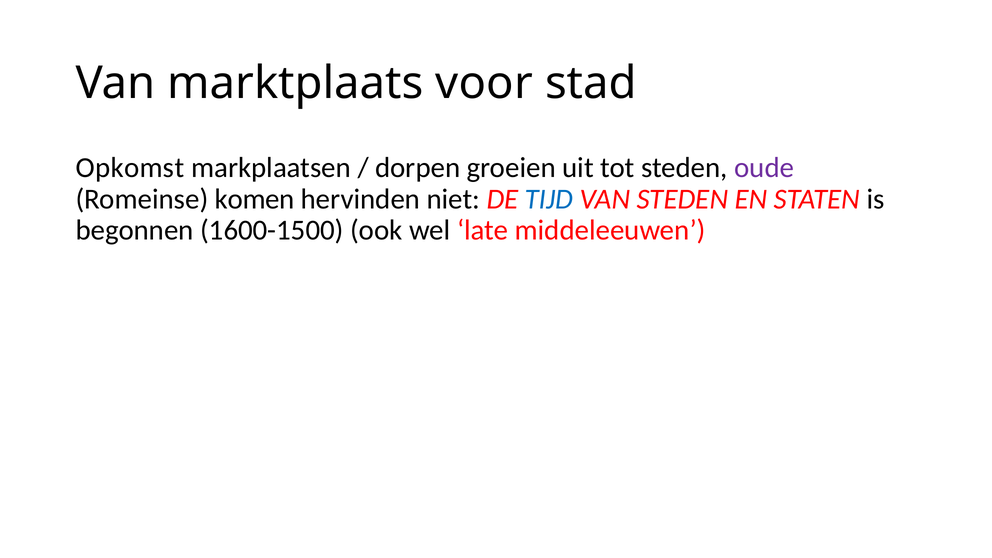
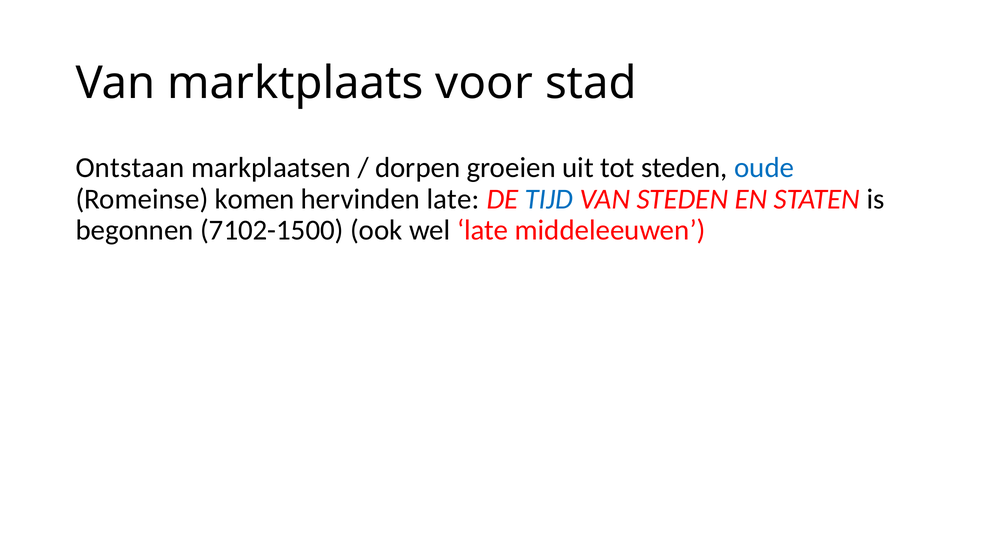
Opkomst: Opkomst -> Ontstaan
oude colour: purple -> blue
hervinden niet: niet -> late
1600-1500: 1600-1500 -> 7102-1500
